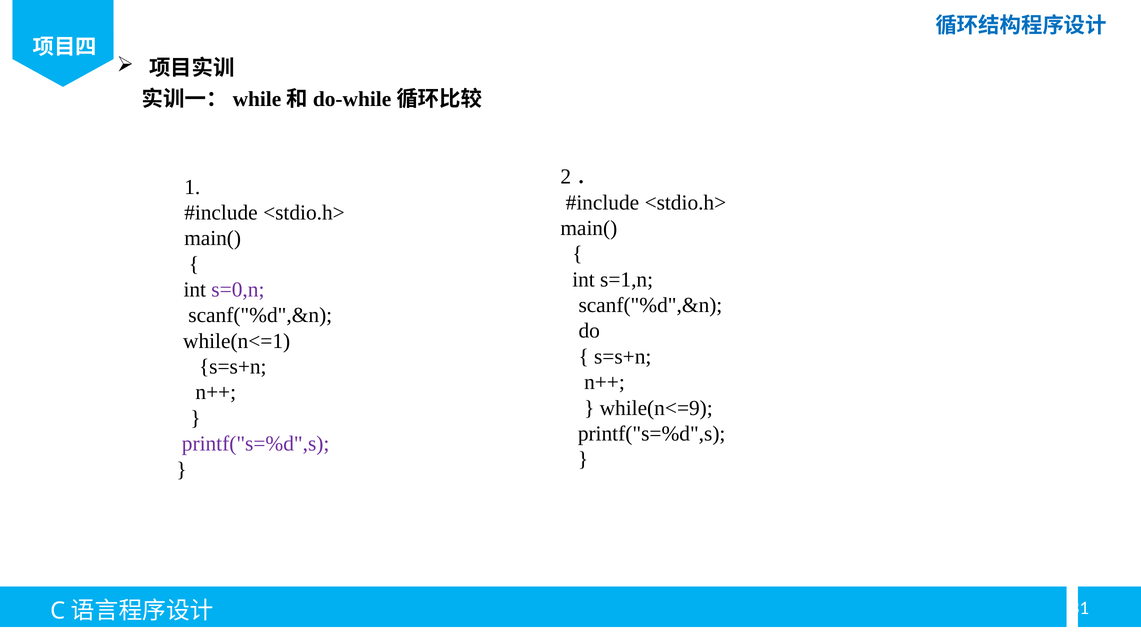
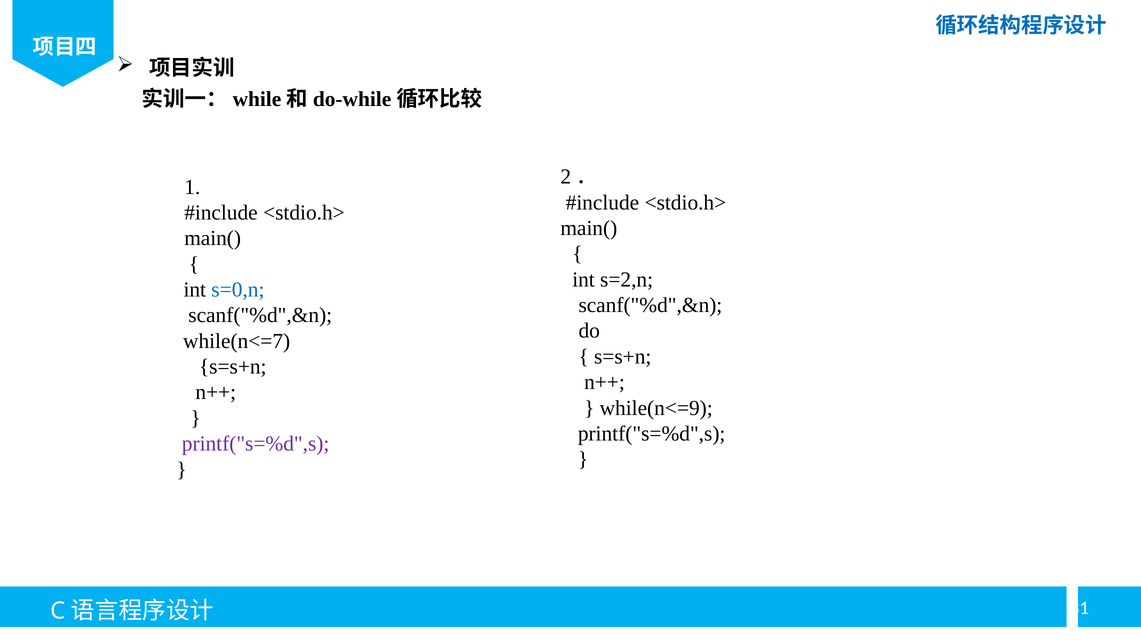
s=1,n: s=1,n -> s=2,n
s=0,n colour: purple -> blue
while(n<=1: while(n<=1 -> while(n<=7
